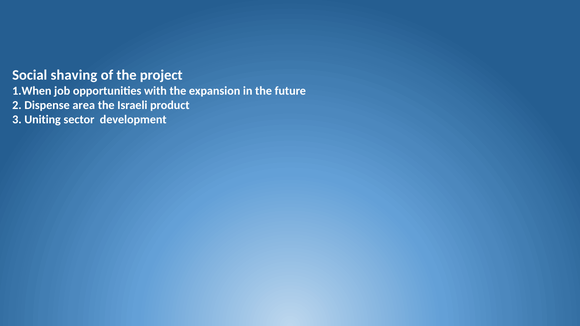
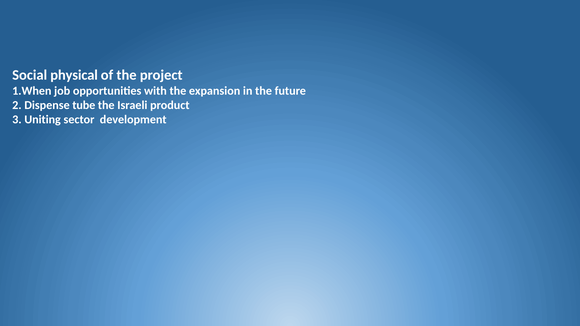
shaving: shaving -> physical
area: area -> tube
